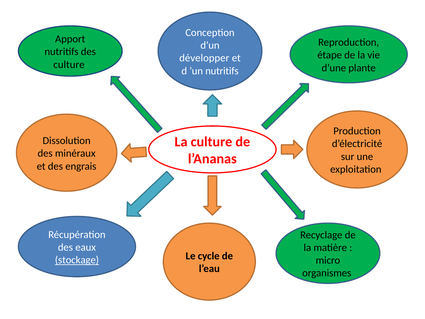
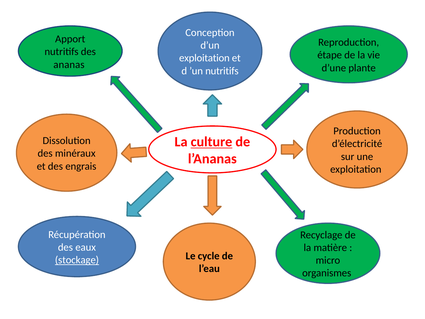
développer at (204, 58): développer -> exploitation
culture at (69, 64): culture -> ananas
culture at (211, 142) underline: none -> present
